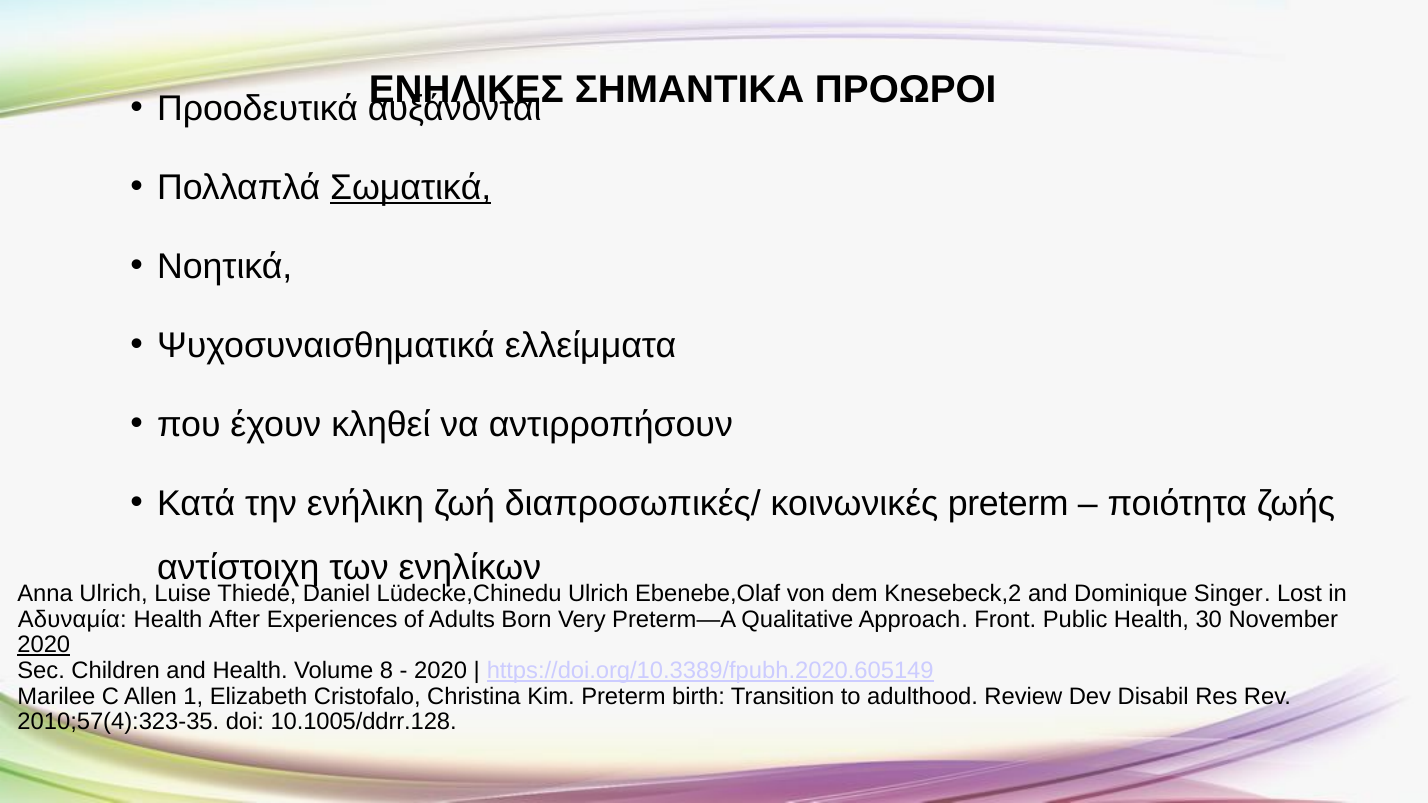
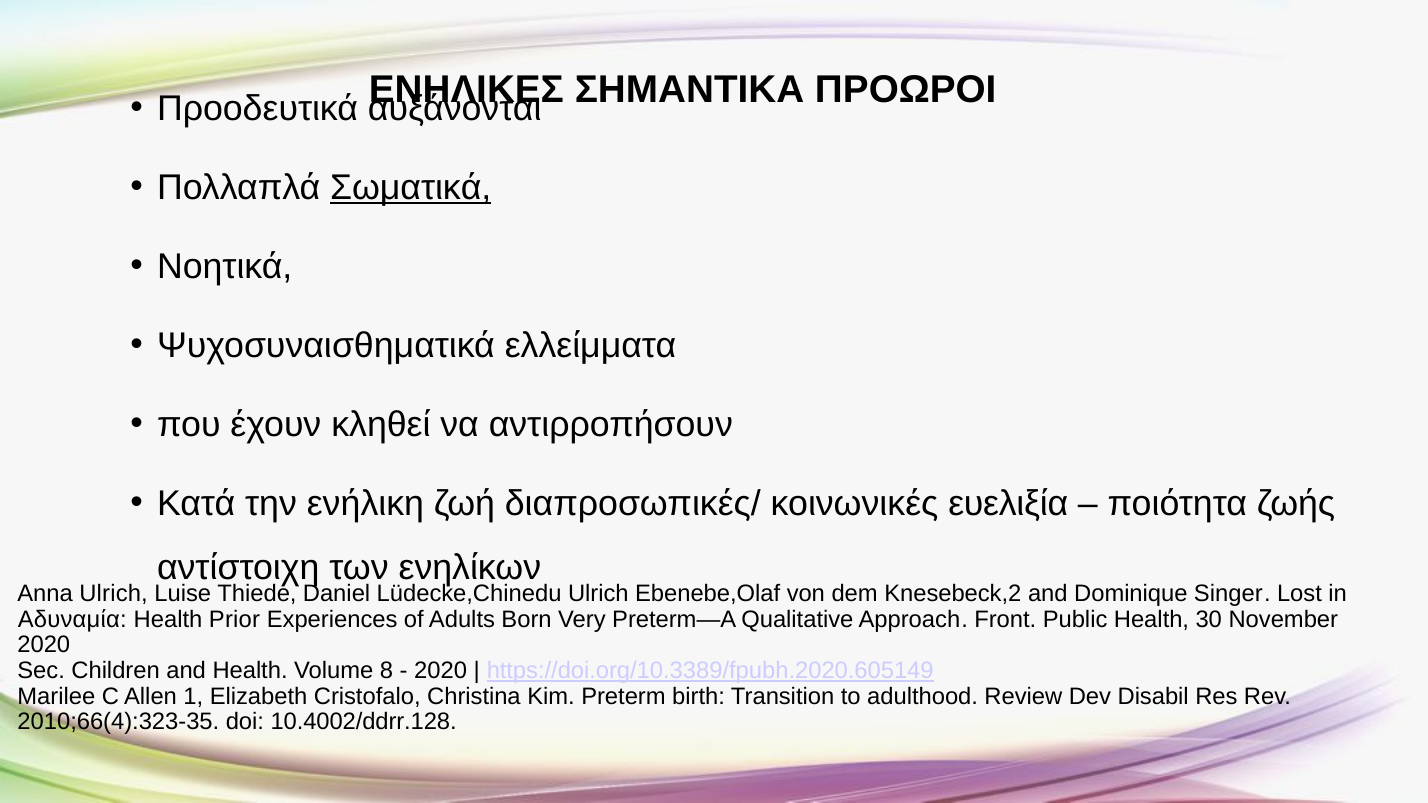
κοινωνικές preterm: preterm -> ευελιξία
After: After -> Prior
2020 at (44, 645) underline: present -> none
2010;57(4):323-35: 2010;57(4):323-35 -> 2010;66(4):323-35
10.1005/ddrr.128: 10.1005/ddrr.128 -> 10.4002/ddrr.128
